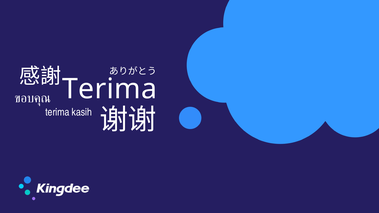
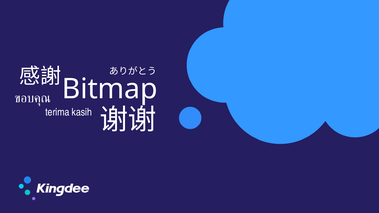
Terima at (110, 89): Terima -> Bitmap
